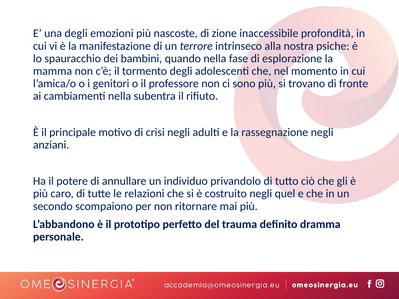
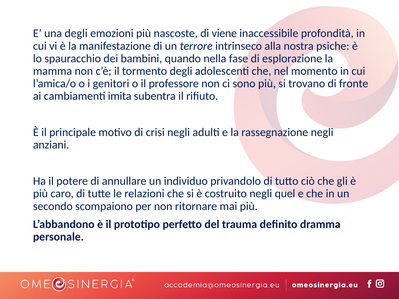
zione: zione -> viene
cambiamenti nella: nella -> imita
